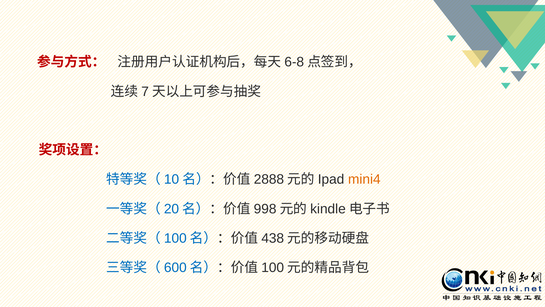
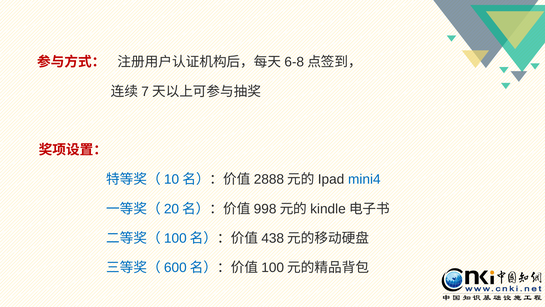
mini4 colour: orange -> blue
